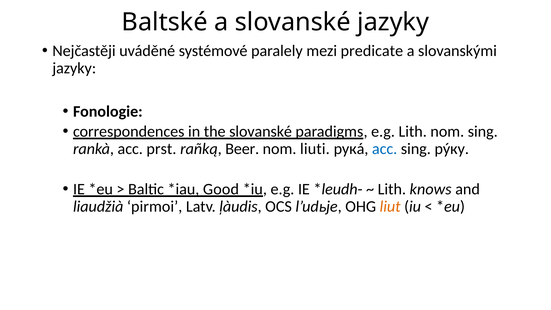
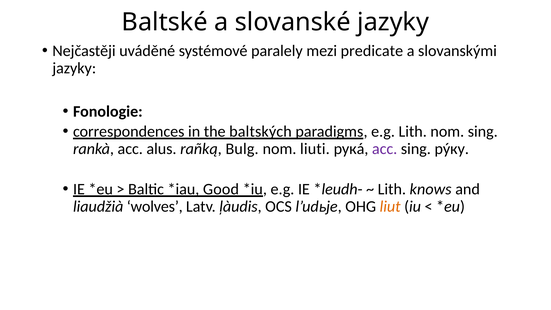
the slovanské: slovanské -> baltských
prst: prst -> alus
Beer: Beer -> Bulg
acc at (385, 149) colour: blue -> purple
pirmoi: pirmoi -> wolves
